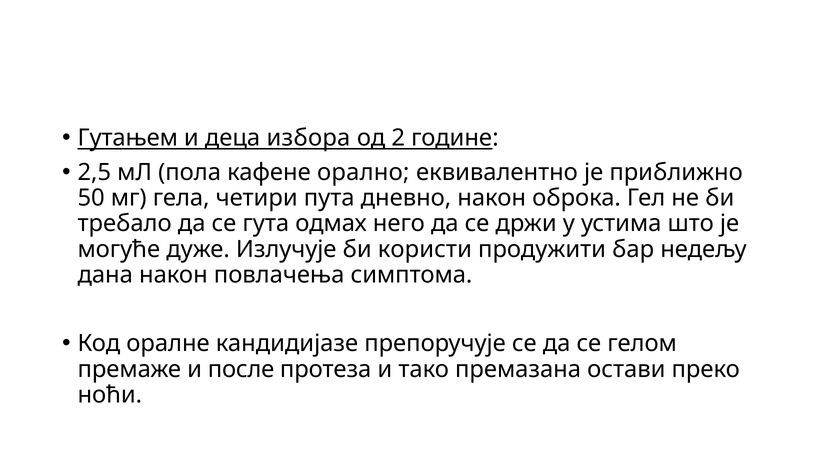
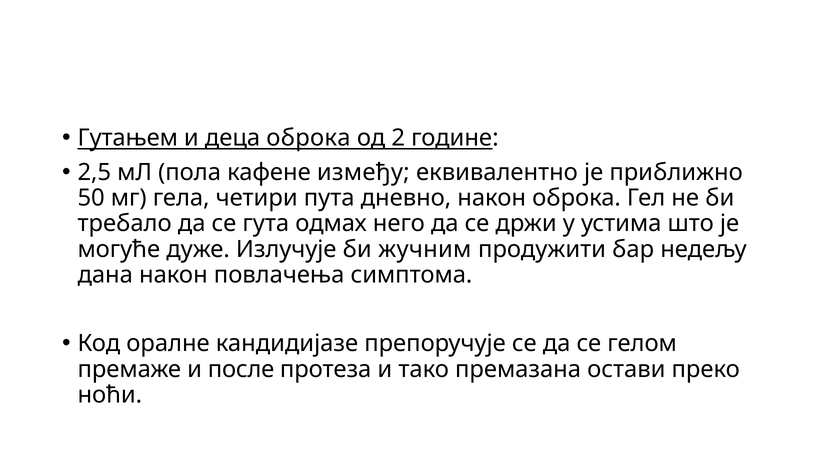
деца избора: избора -> оброка
орално: орално -> измeђу
користи: користи -> жучним
